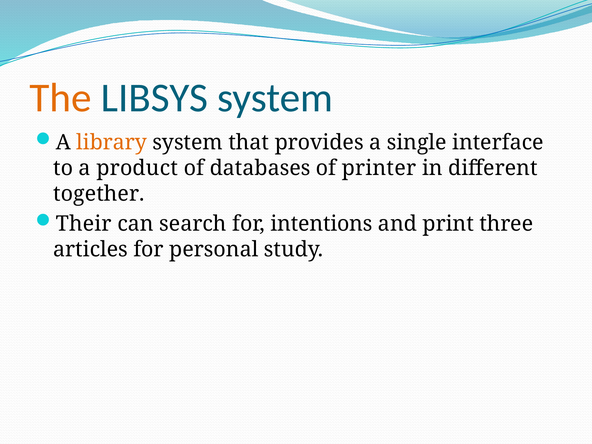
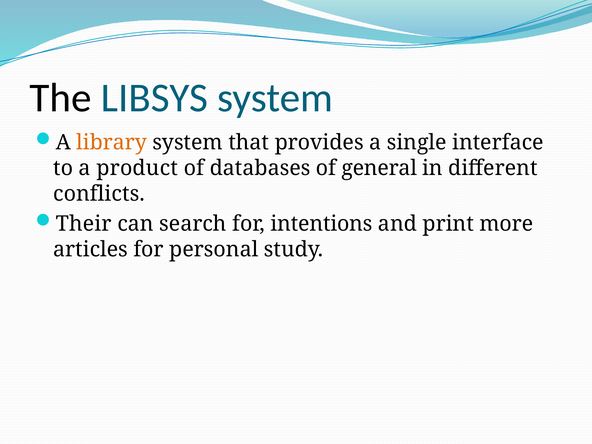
The colour: orange -> black
printer: printer -> general
together: together -> conflicts
three: three -> more
